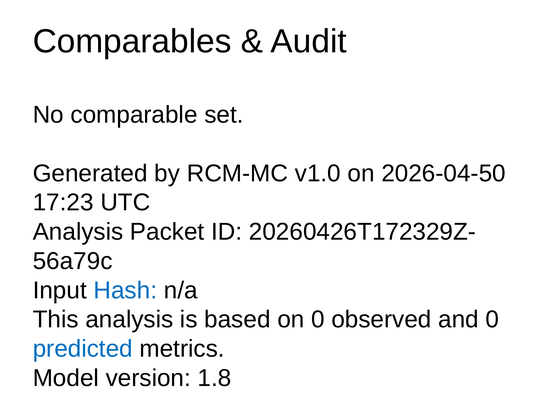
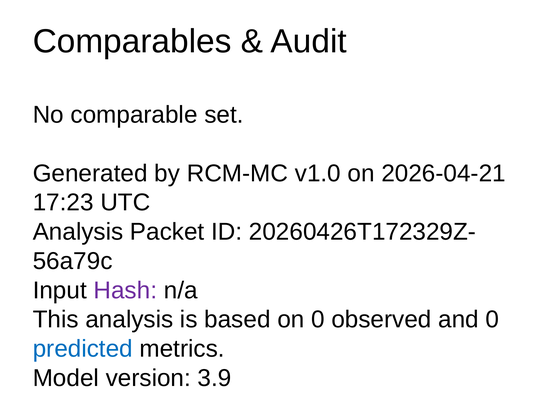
2026-04-50: 2026-04-50 -> 2026-04-21
Hash colour: blue -> purple
1.8: 1.8 -> 3.9
